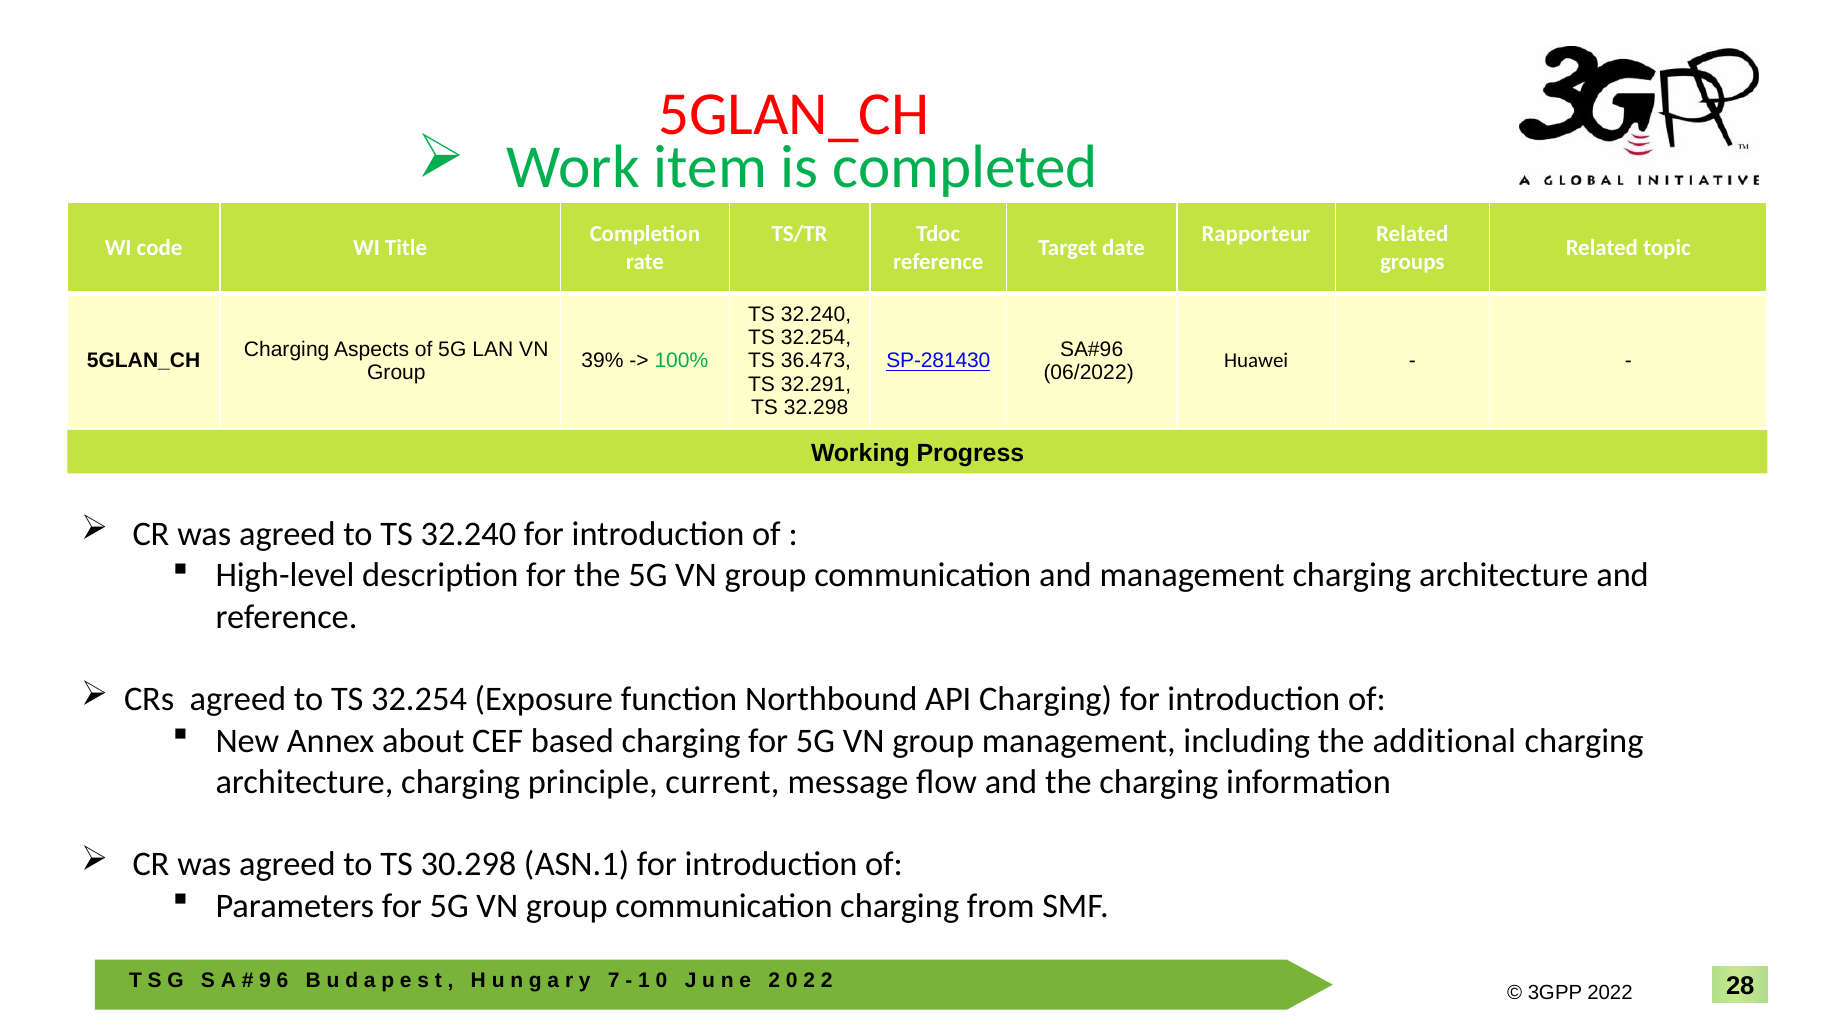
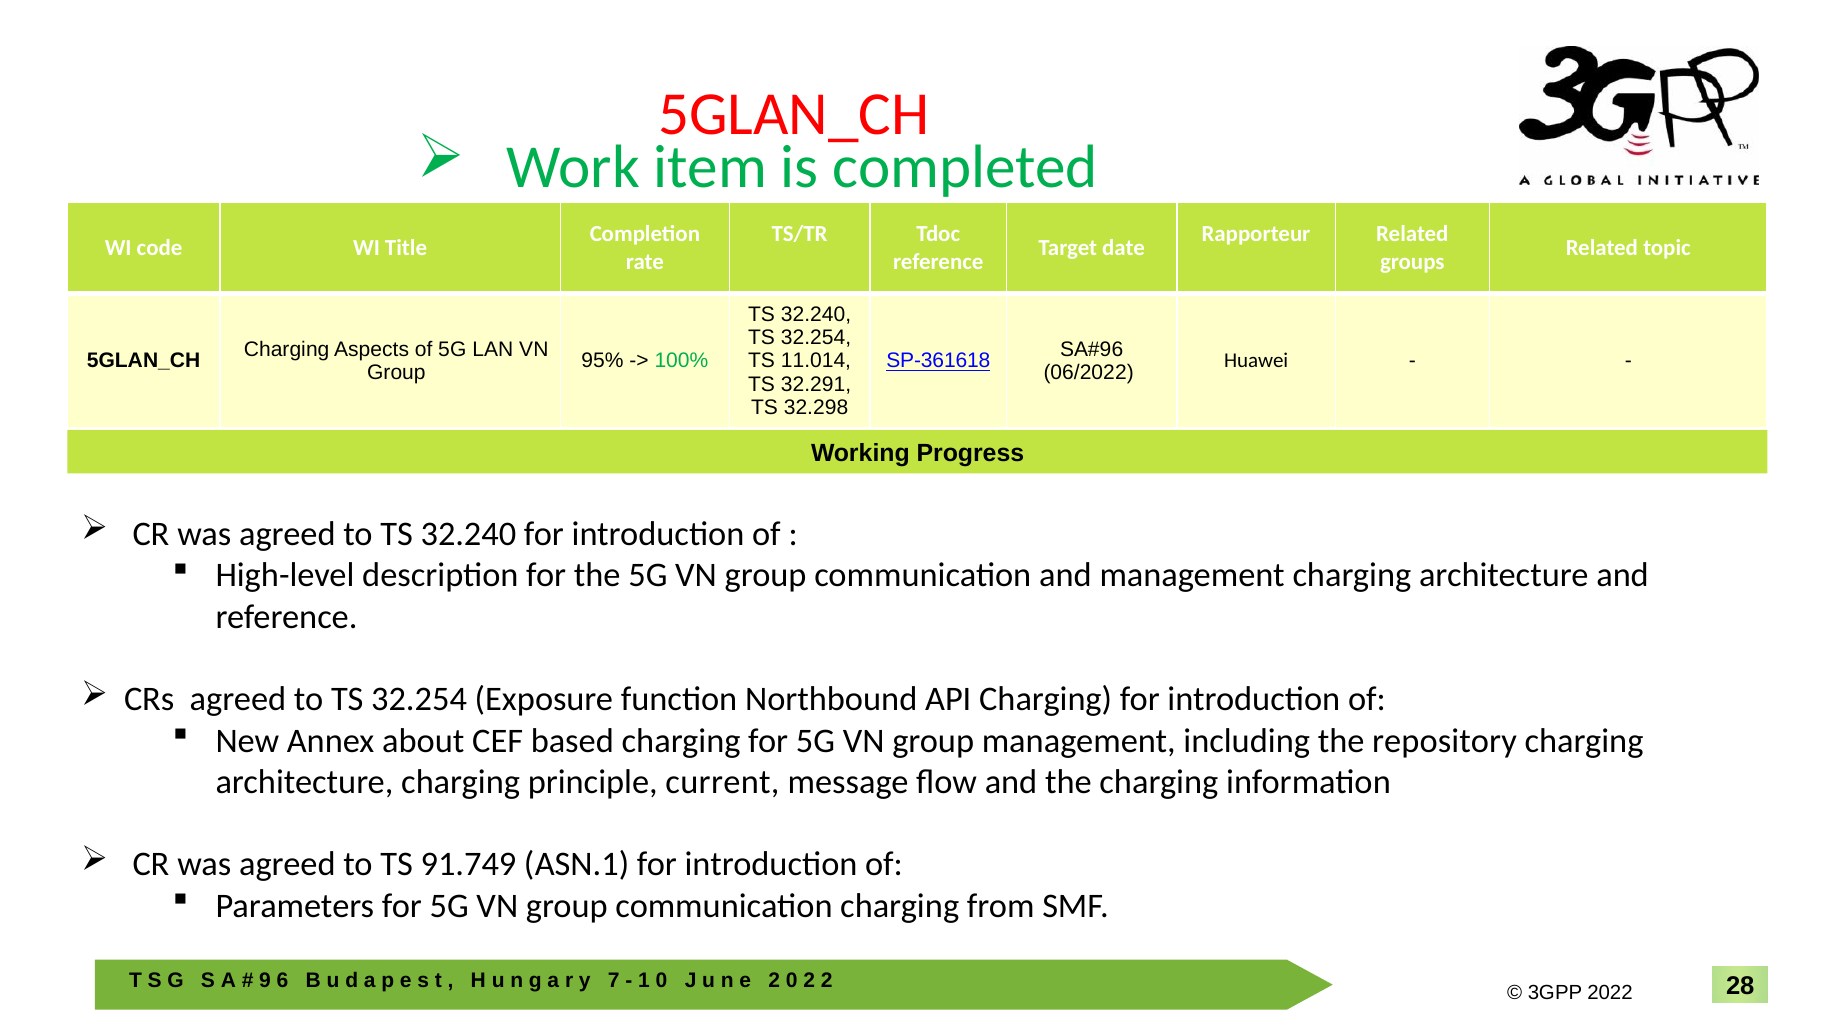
39%: 39% -> 95%
36.473: 36.473 -> 11.014
SP-281430: SP-281430 -> SP-361618
additional: additional -> repository
30.298: 30.298 -> 91.749
